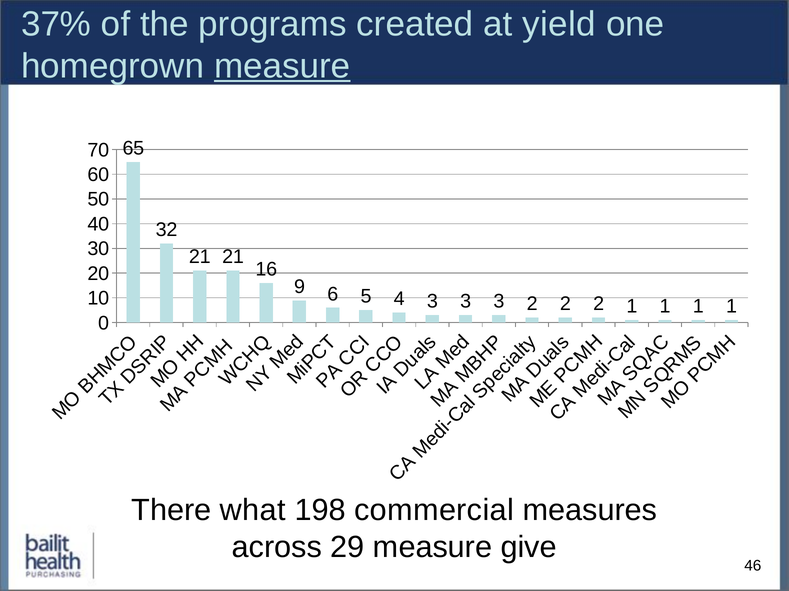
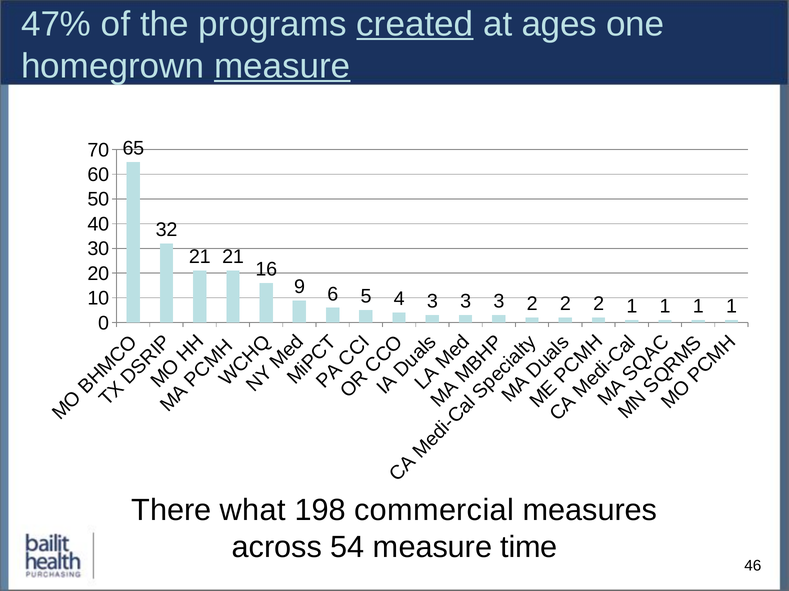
37%: 37% -> 47%
created underline: none -> present
yield: yield -> ages
29: 29 -> 54
give: give -> time
